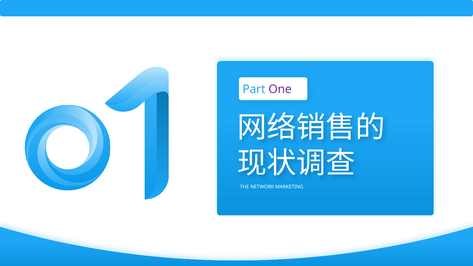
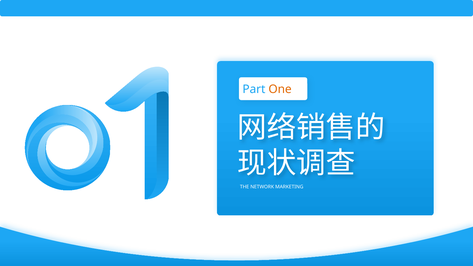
One colour: purple -> orange
